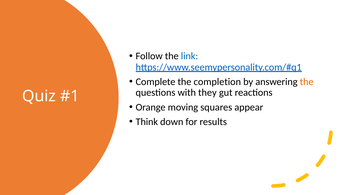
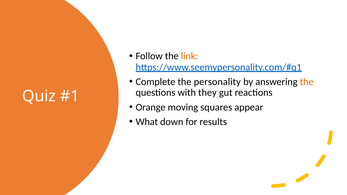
link colour: blue -> orange
completion: completion -> personality
Think: Think -> What
